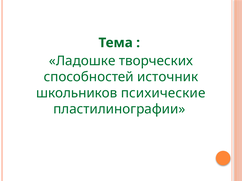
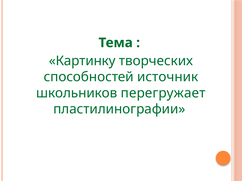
Ладошке: Ладошке -> Картинку
психические: психические -> перегружает
